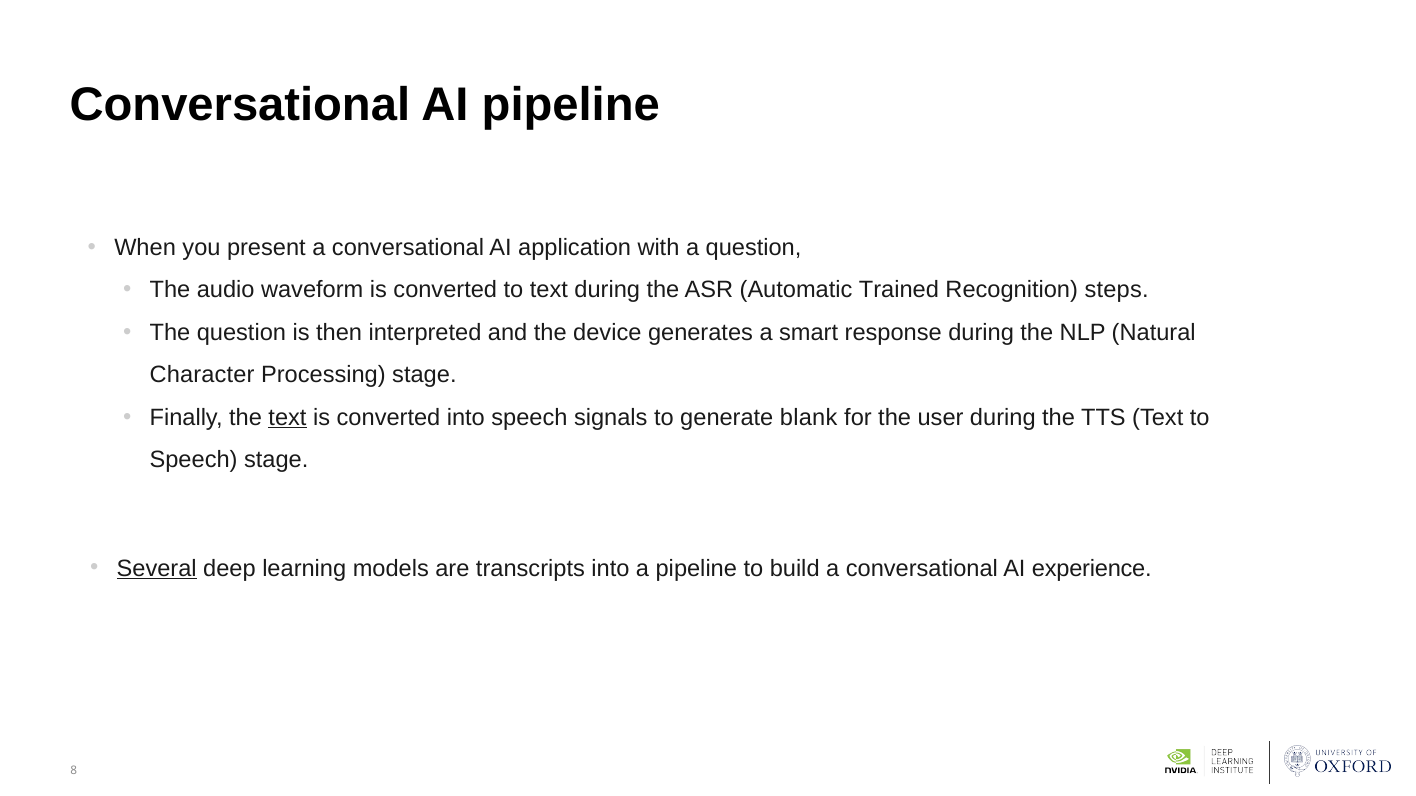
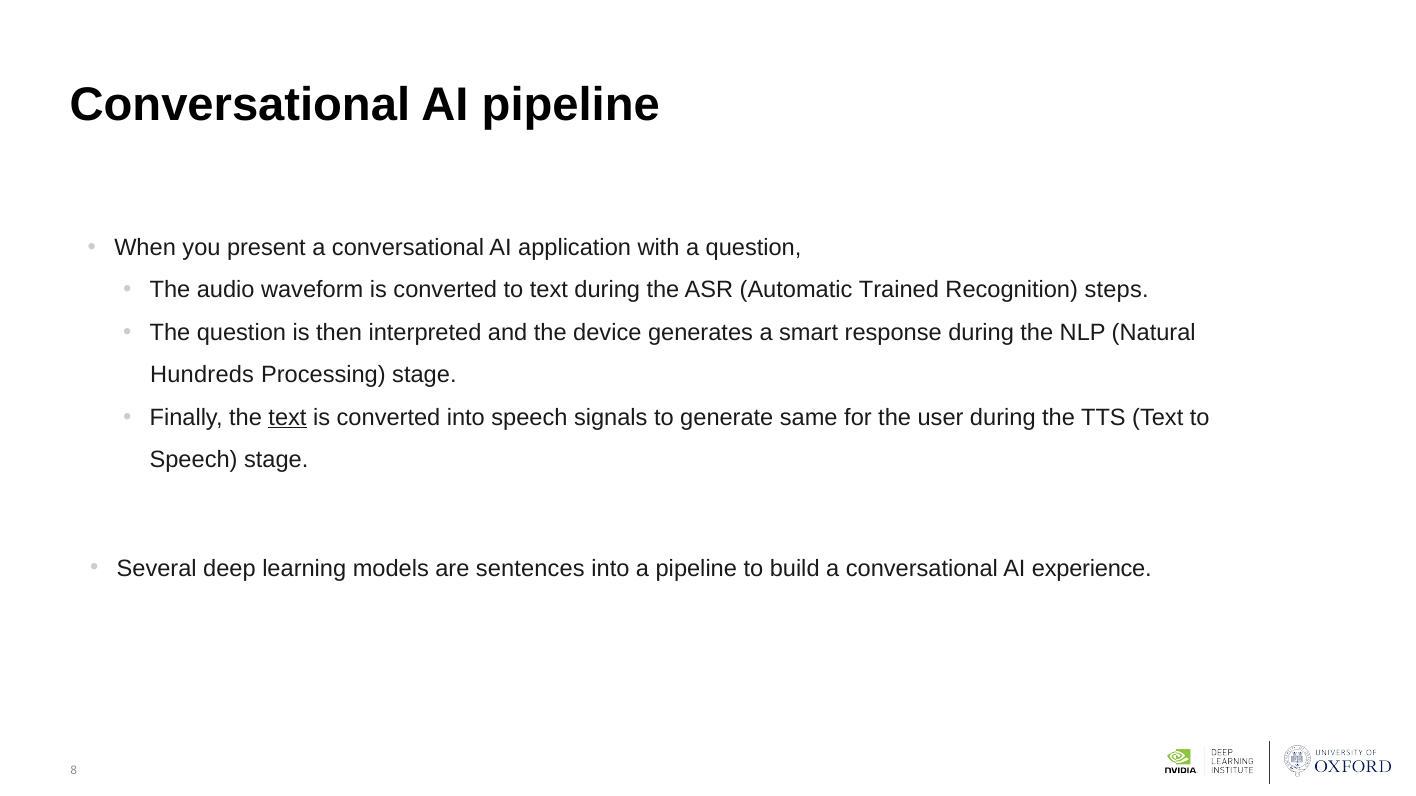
Character: Character -> Hundreds
blank: blank -> same
Several underline: present -> none
transcripts: transcripts -> sentences
